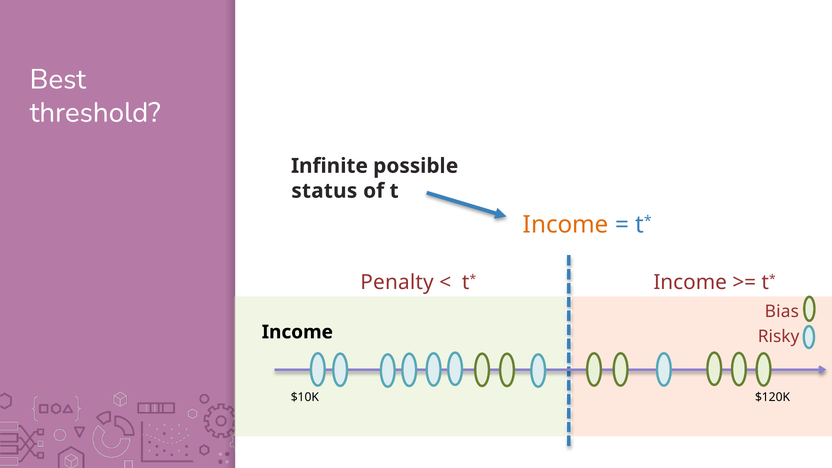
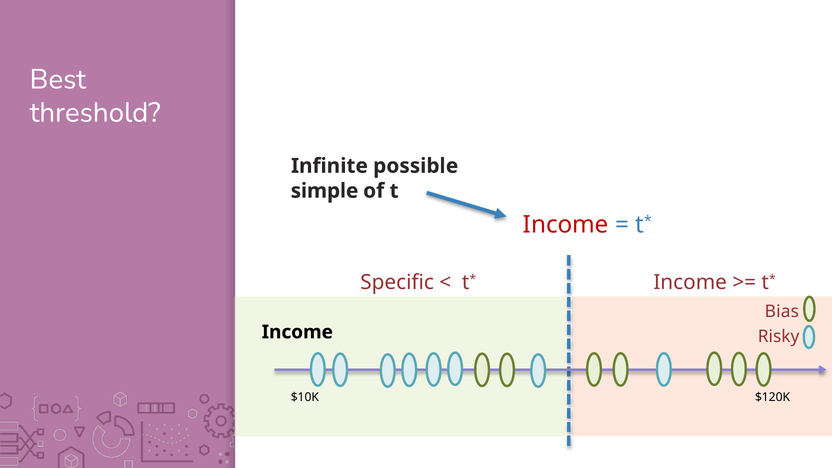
status: status -> simple
Income at (566, 225) colour: orange -> red
Penalty: Penalty -> Specific
